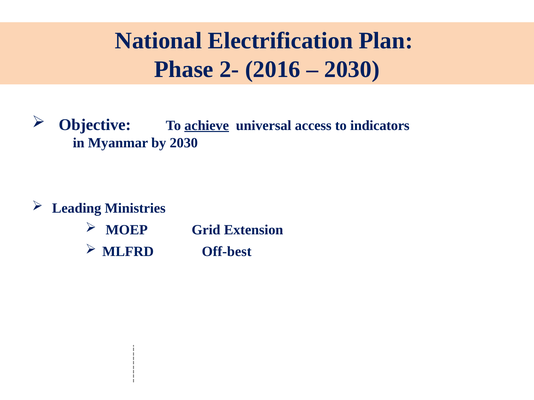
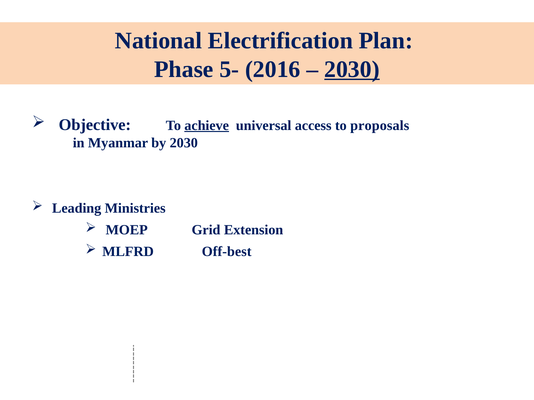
2-: 2- -> 5-
2030 at (352, 69) underline: none -> present
indicators: indicators -> proposals
